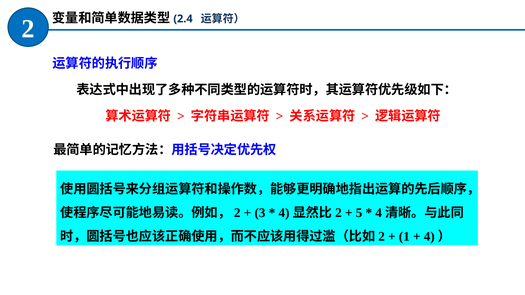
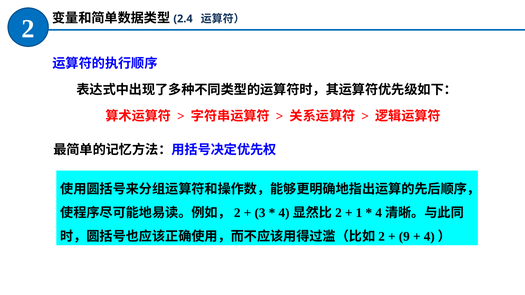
5: 5 -> 1
1: 1 -> 9
